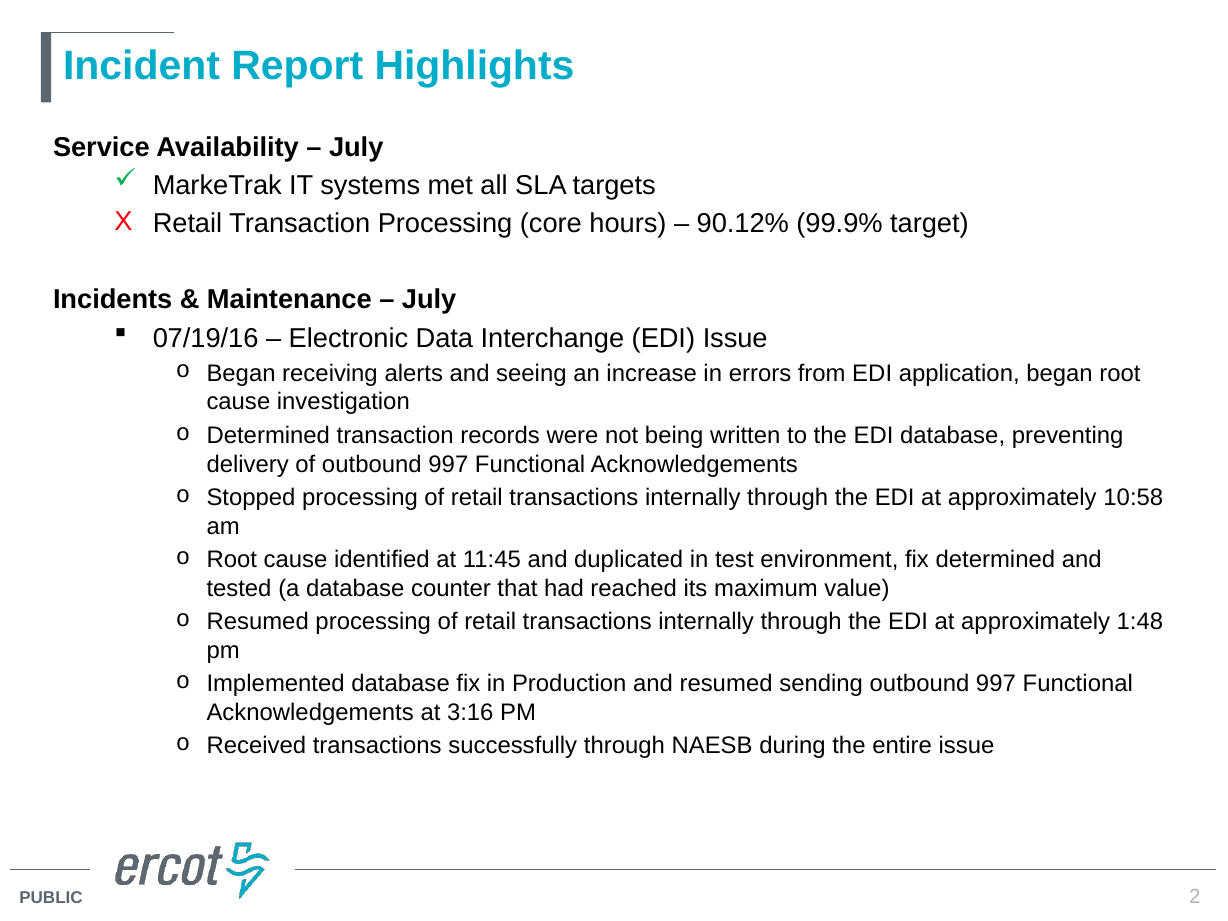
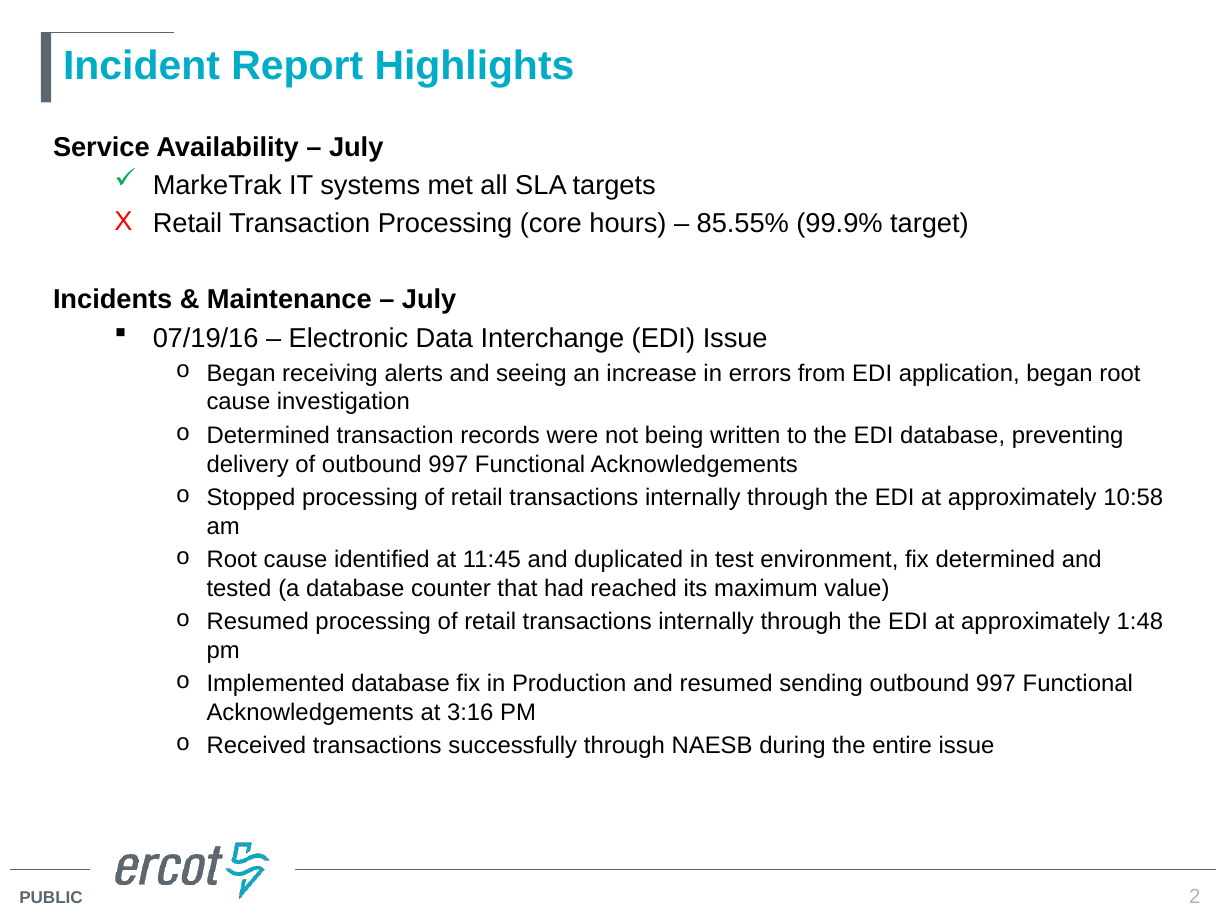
90.12%: 90.12% -> 85.55%
